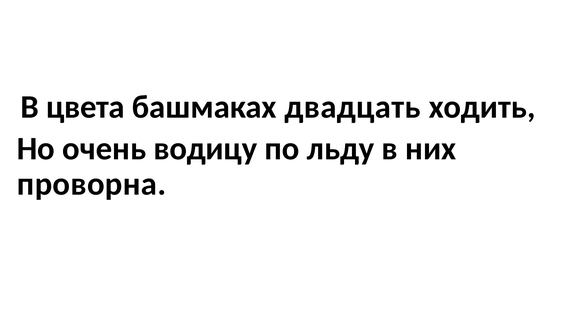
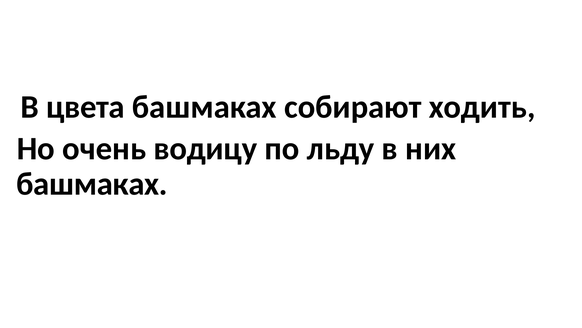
двадцать: двадцать -> собирают
проворна at (92, 184): проворна -> башмаках
